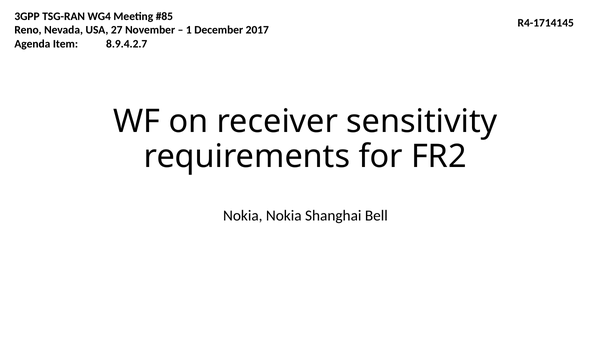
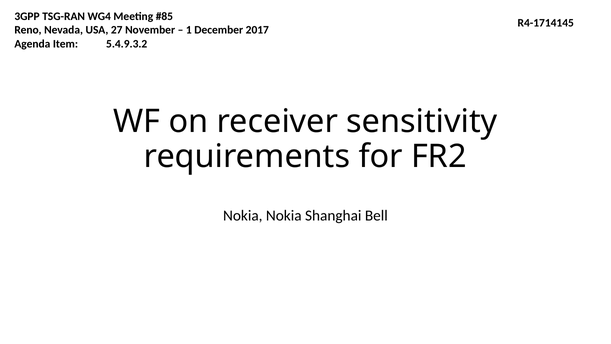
8.9.4.2.7: 8.9.4.2.7 -> 5.4.9.3.2
